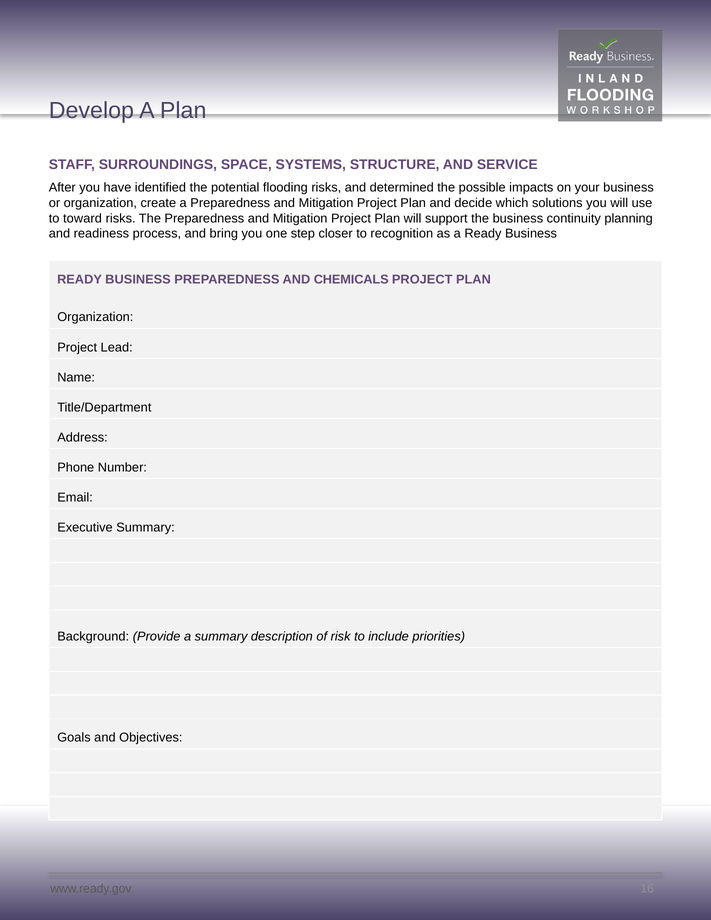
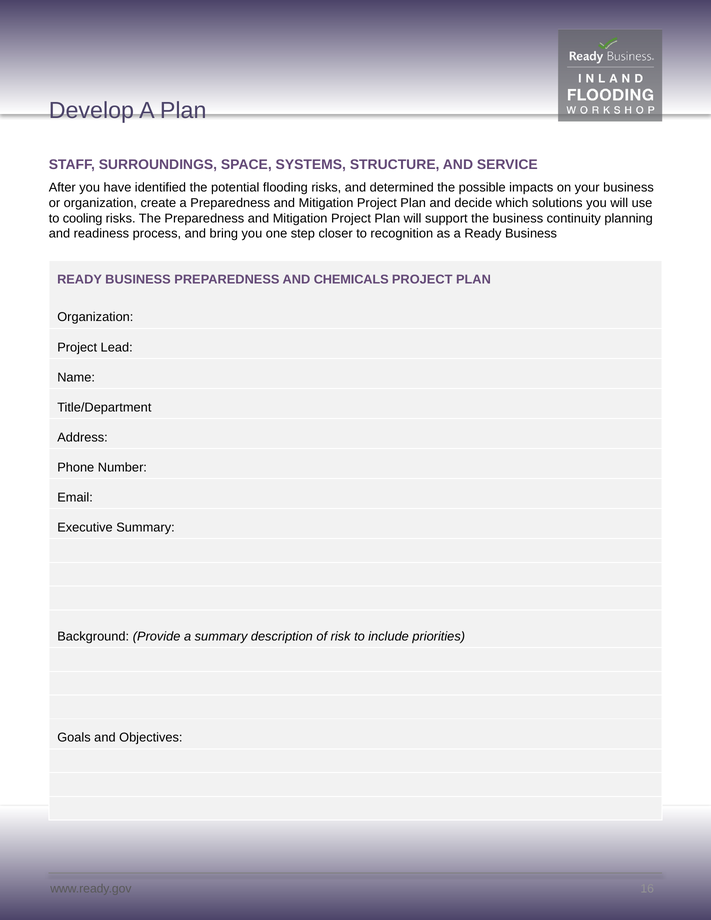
toward: toward -> cooling
